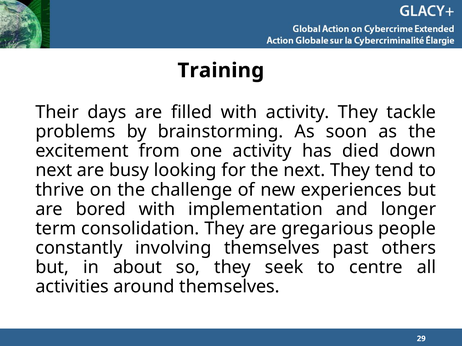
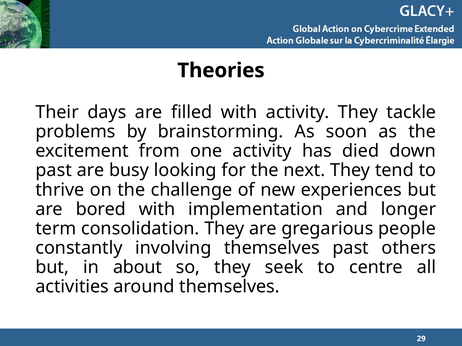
Training: Training -> Theories
next at (54, 171): next -> past
